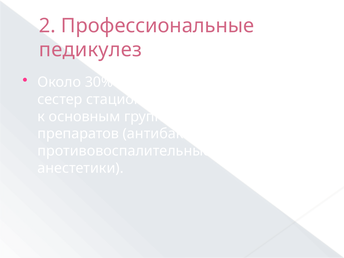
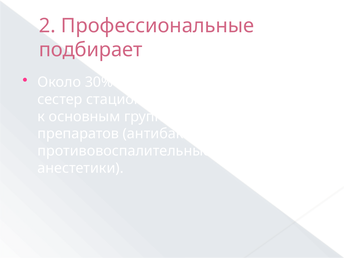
педикулез: педикулез -> подбирает
